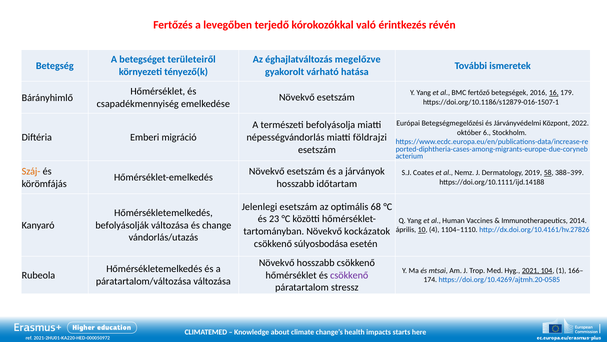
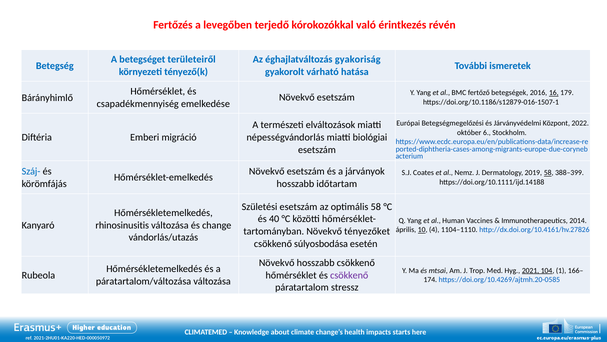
megelőzve: megelőzve -> gyakoriság
befolyásolja: befolyásolja -> elváltozások
földrajzi: földrajzi -> biológiai
Száj- colour: orange -> blue
Jelenlegi: Jelenlegi -> Születési
optimális 68: 68 -> 58
23: 23 -> 40
befolyásolják: befolyásolják -> rhinosinusitis
kockázatok: kockázatok -> tényezőket
